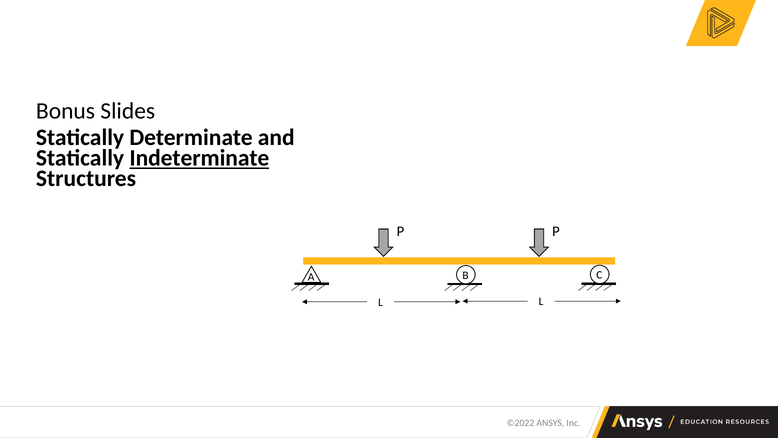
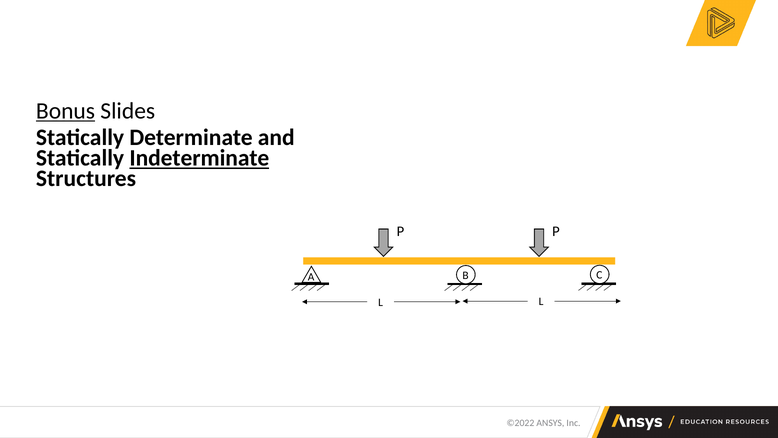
Bonus underline: none -> present
